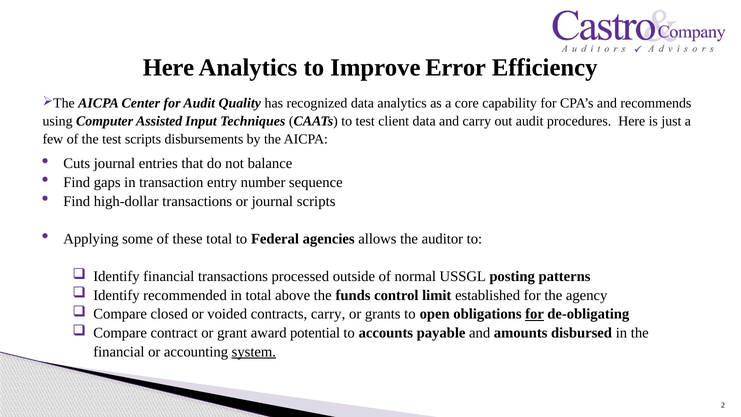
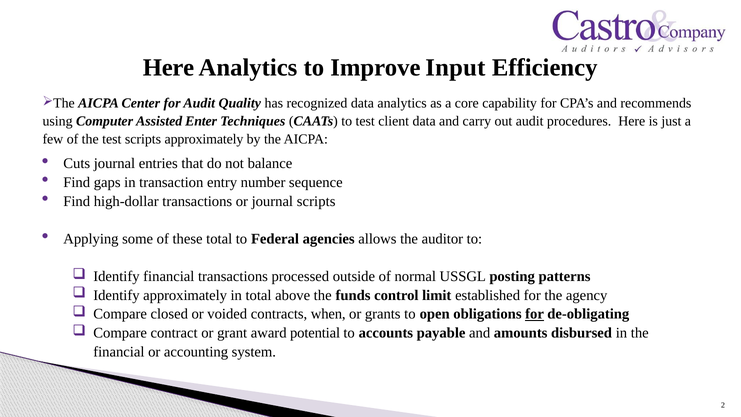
Error: Error -> Input
Input: Input -> Enter
scripts disbursements: disbursements -> approximately
Identify recommended: recommended -> approximately
contracts carry: carry -> when
system underline: present -> none
